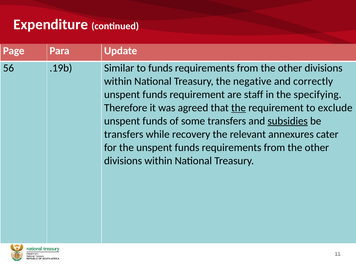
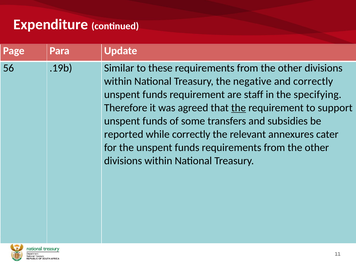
to funds: funds -> these
exclude: exclude -> support
subsidies underline: present -> none
transfers at (124, 134): transfers -> reported
while recovery: recovery -> correctly
